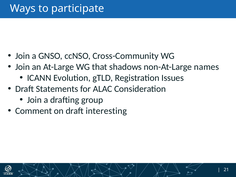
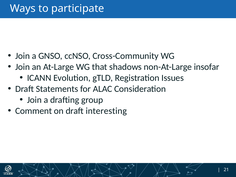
names: names -> insofar
